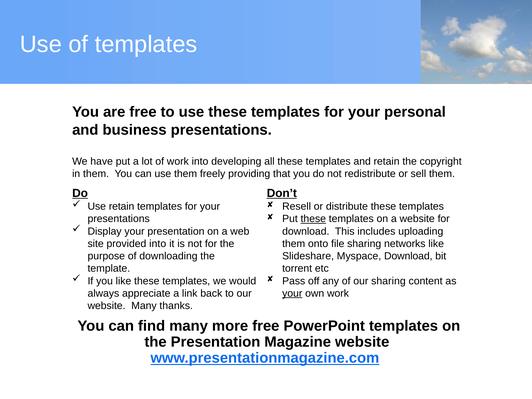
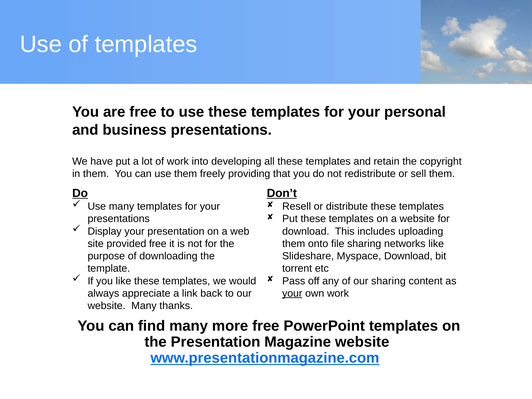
Use retain: retain -> many
these at (313, 219) underline: present -> none
provided into: into -> free
